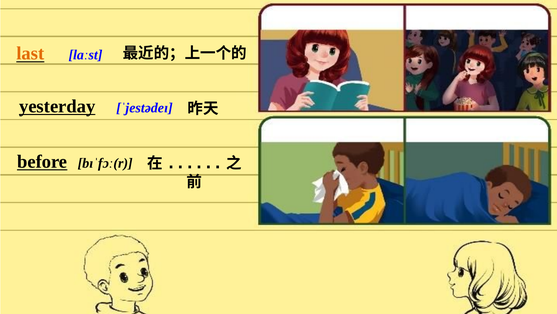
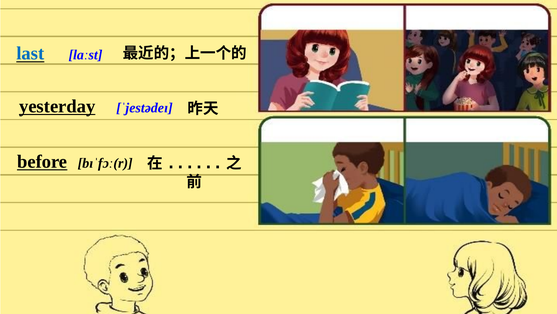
last colour: orange -> blue
